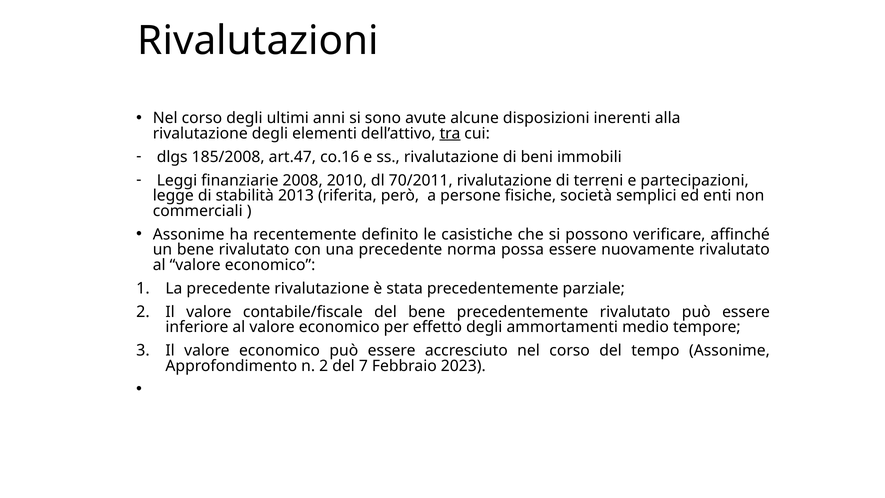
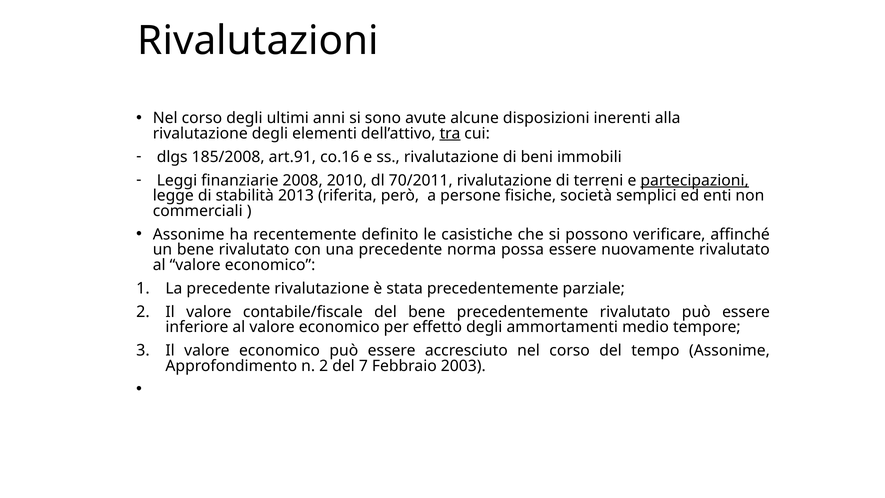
art.47: art.47 -> art.91
partecipazioni underline: none -> present
2023: 2023 -> 2003
